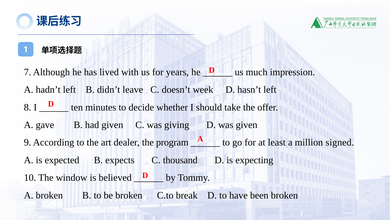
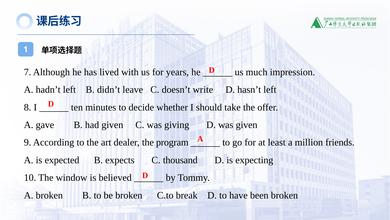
week: week -> write
signed: signed -> friends
